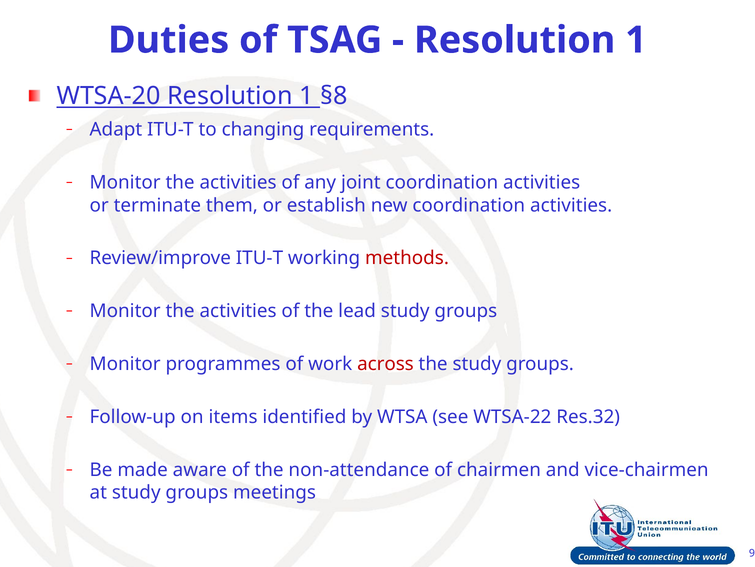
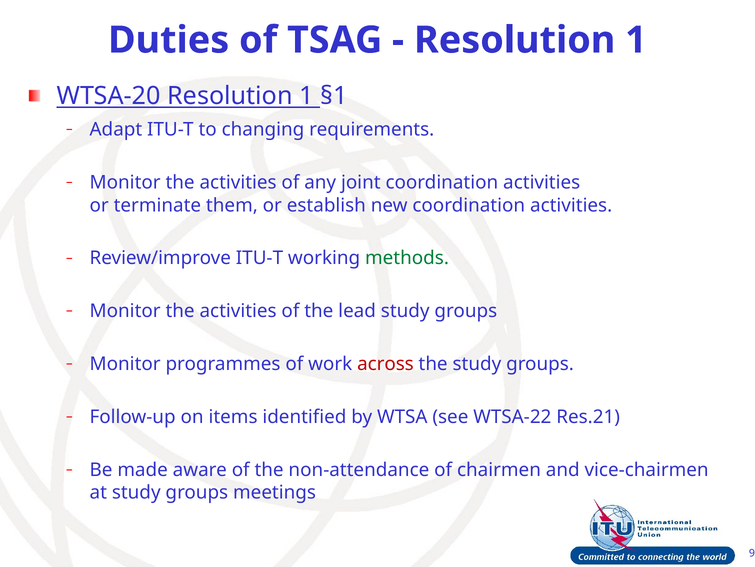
§8: §8 -> §1
methods colour: red -> green
Res.32: Res.32 -> Res.21
